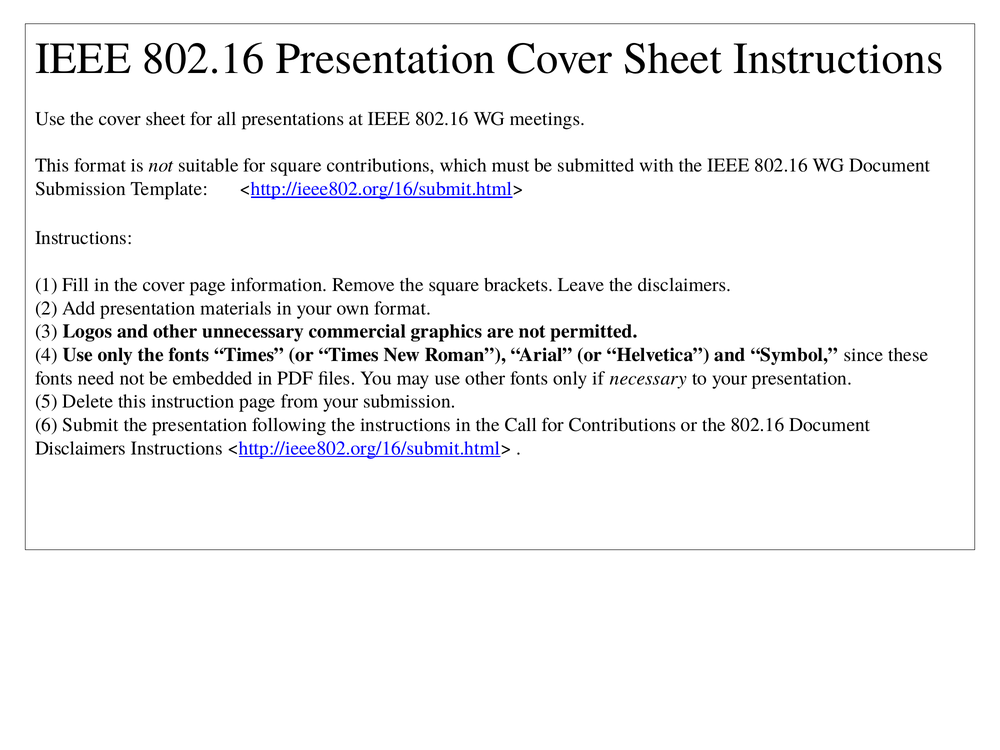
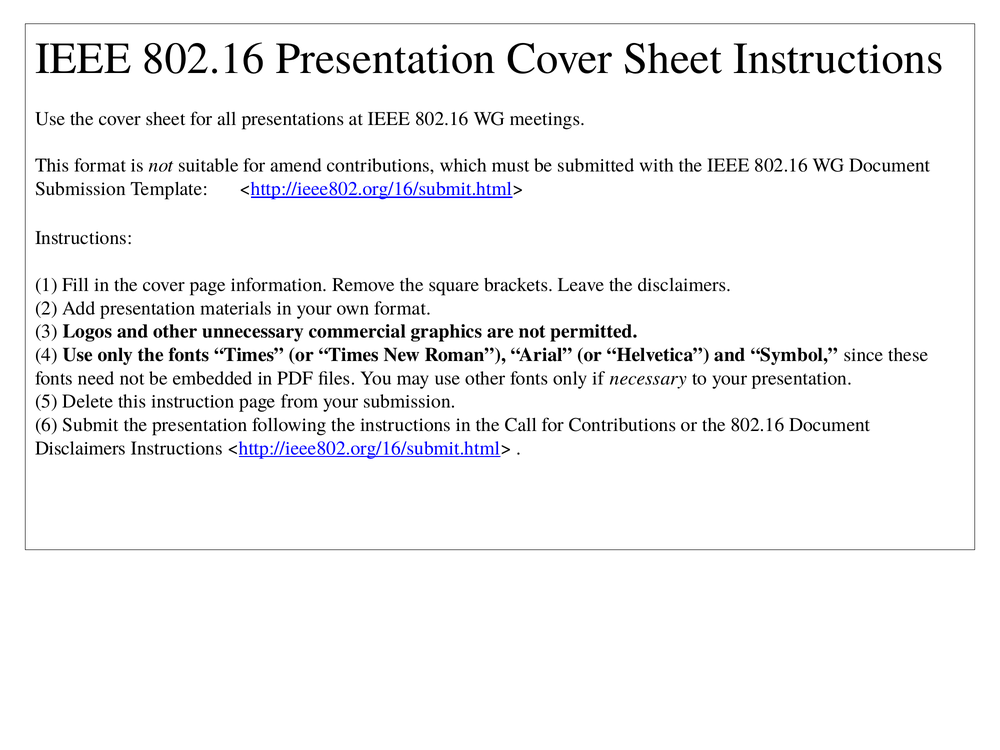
for square: square -> amend
